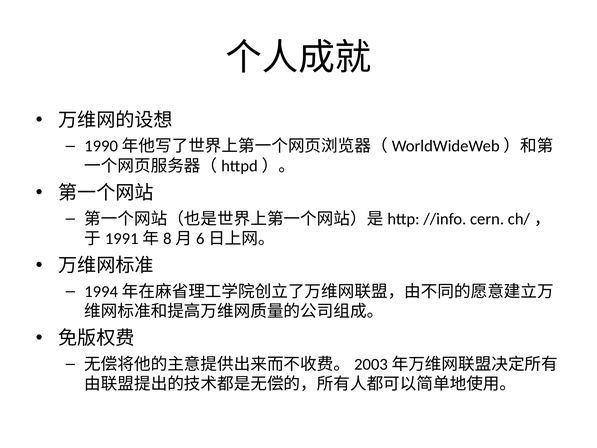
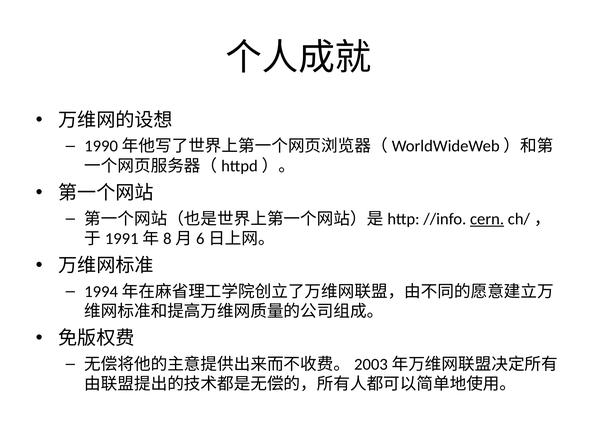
cern underline: none -> present
